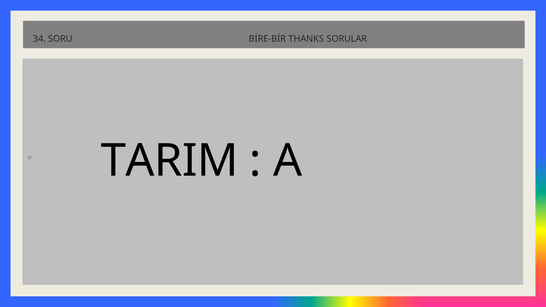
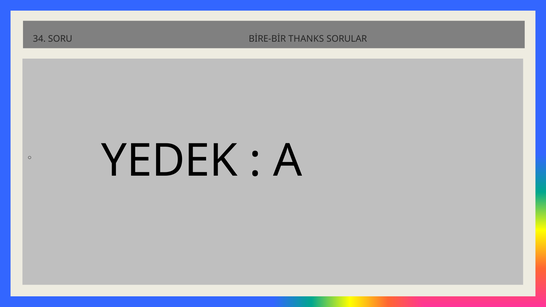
TARIM: TARIM -> YEDEK
